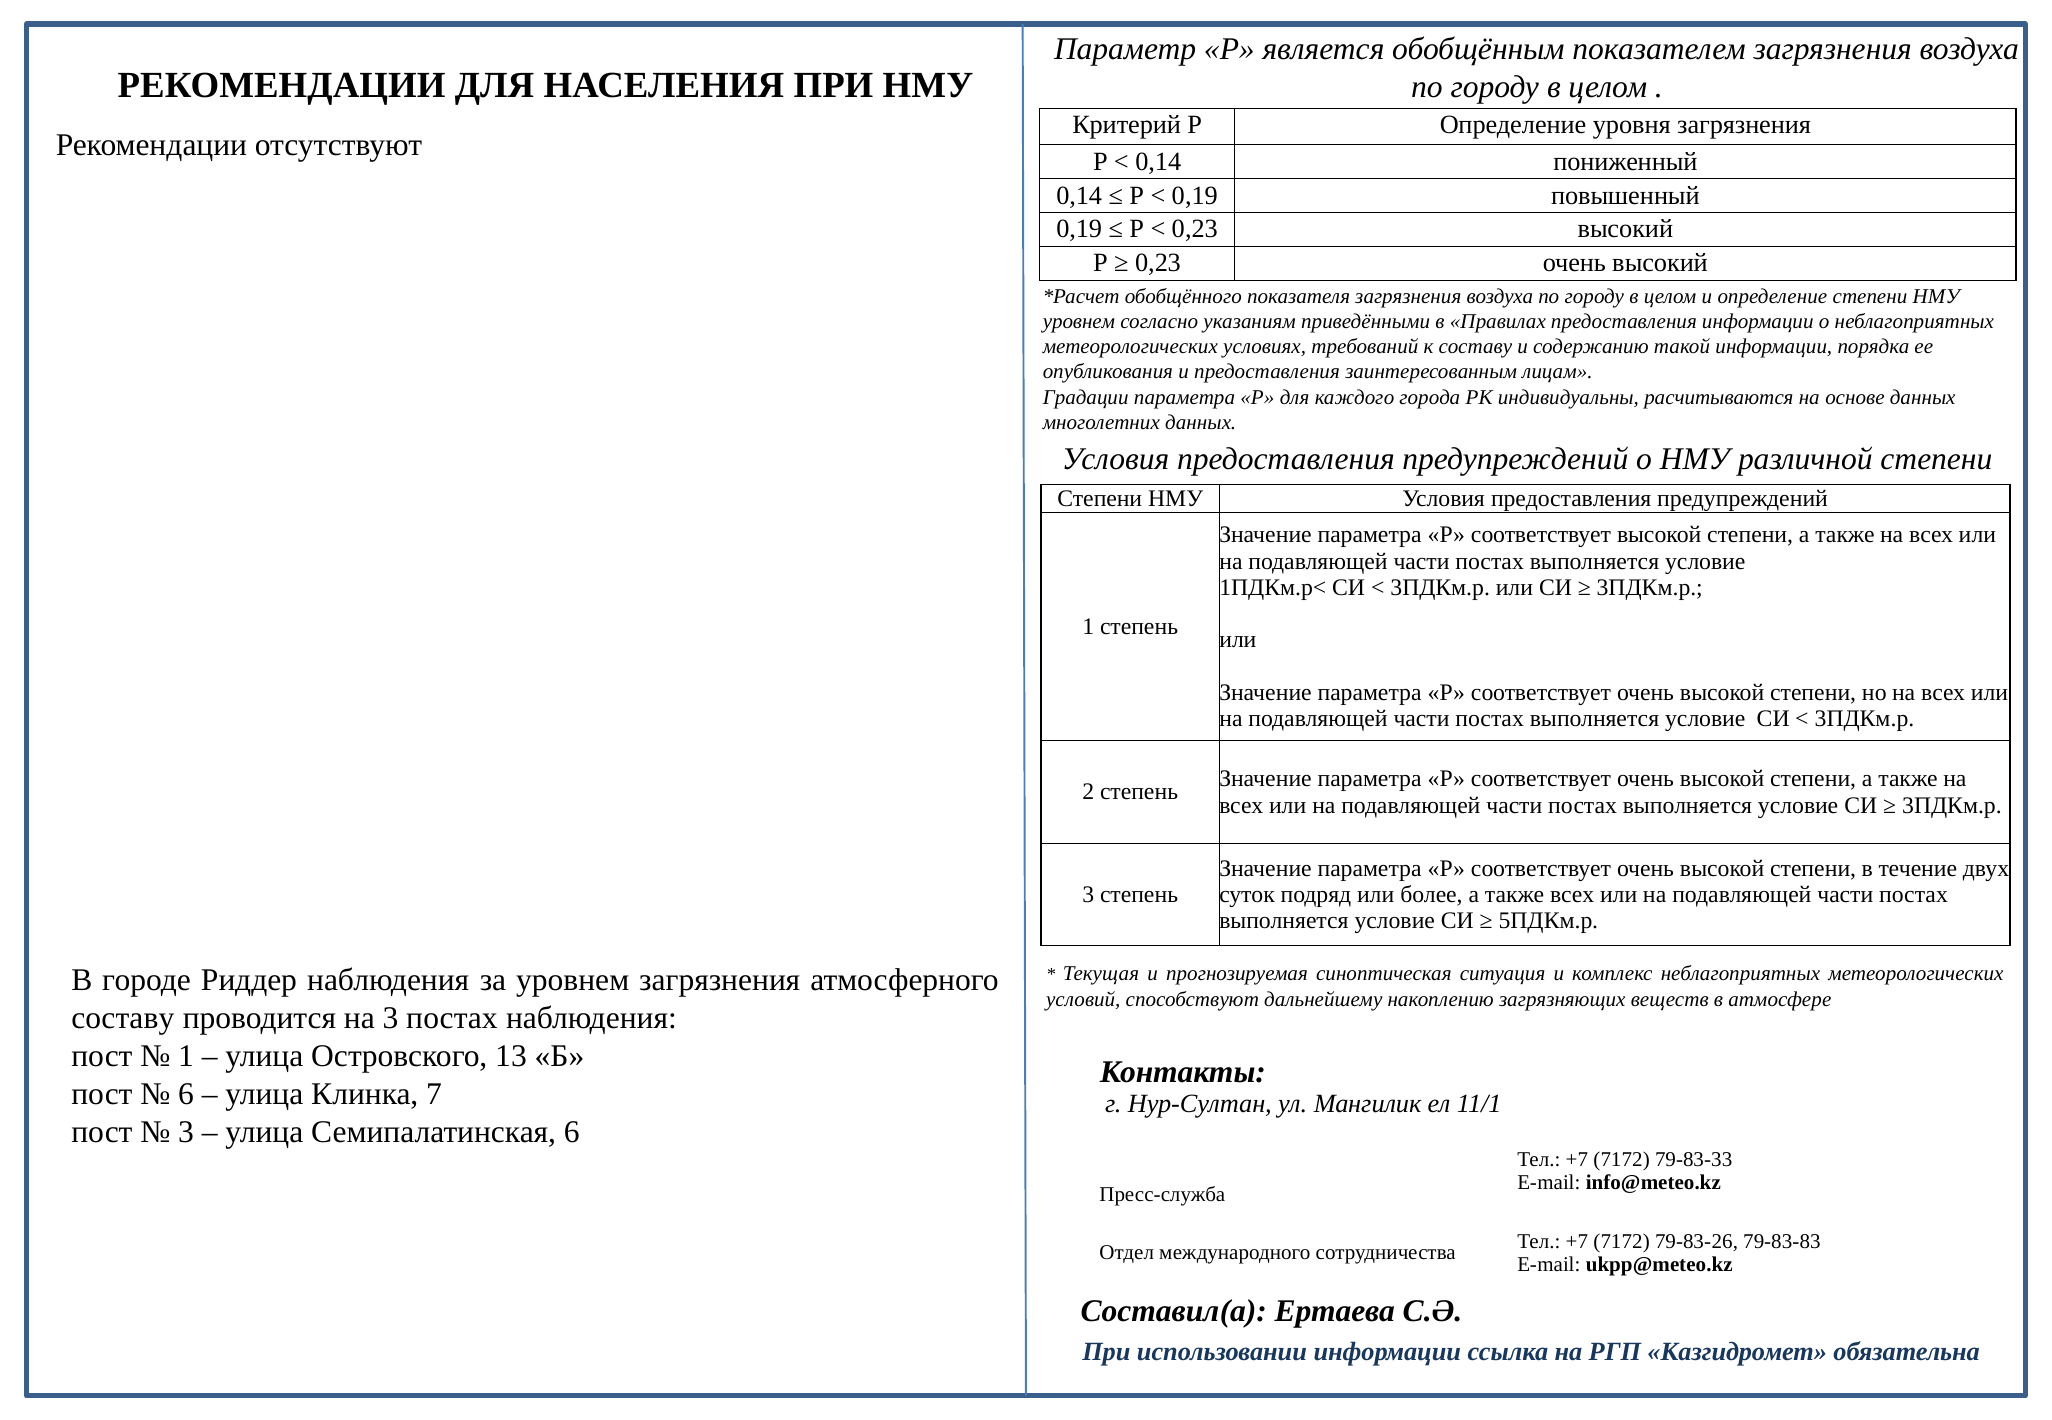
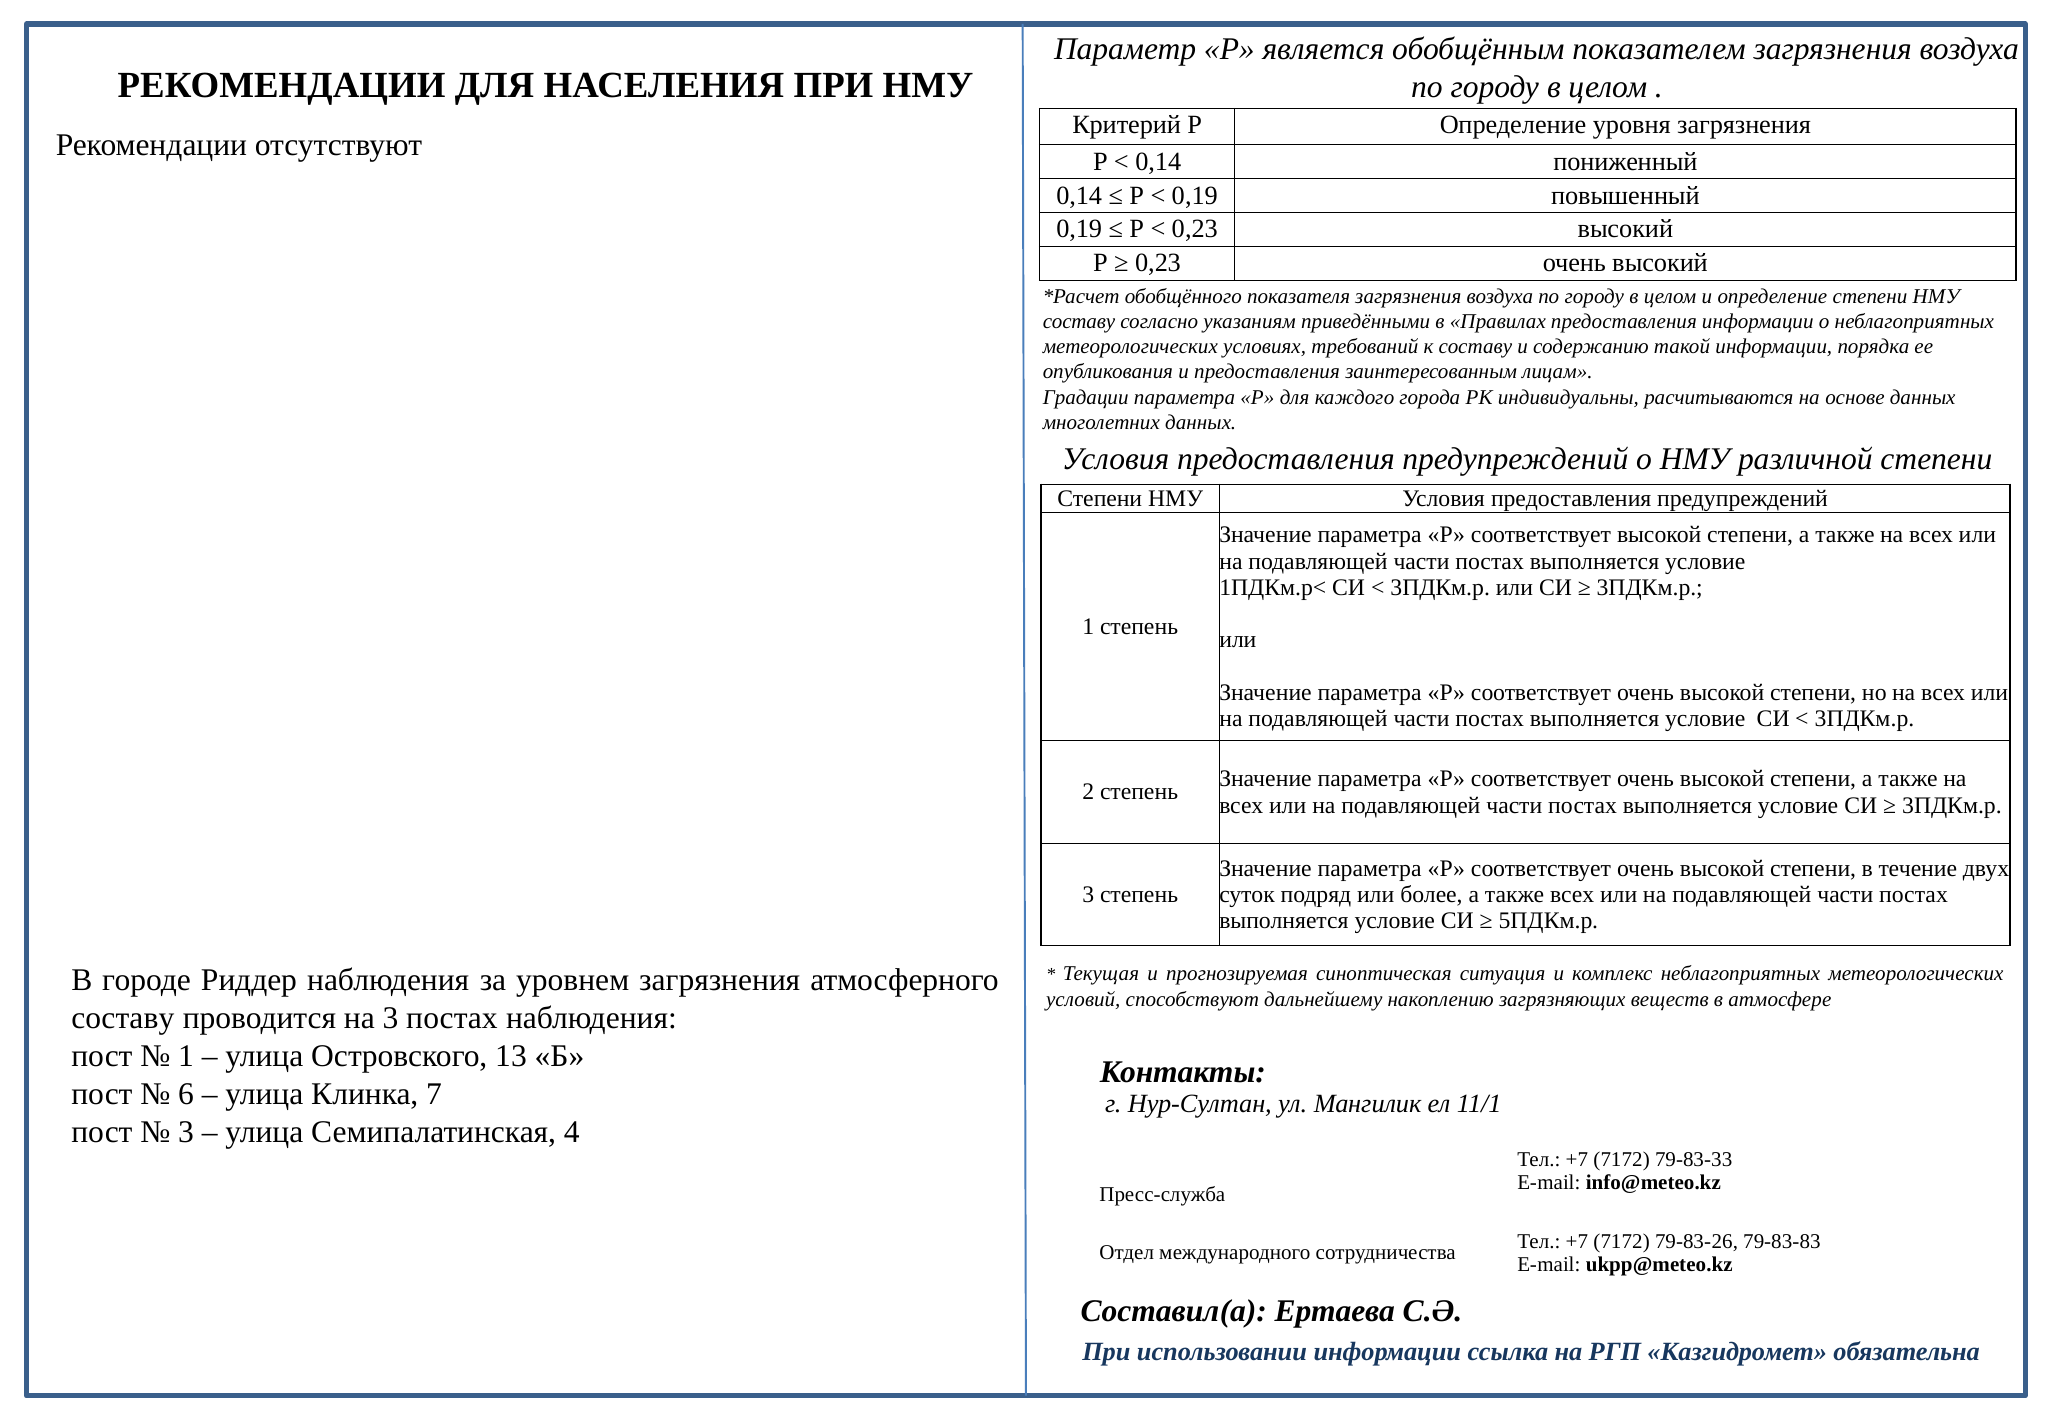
уровнем at (1079, 322): уровнем -> составу
Семипалатинская 6: 6 -> 4
